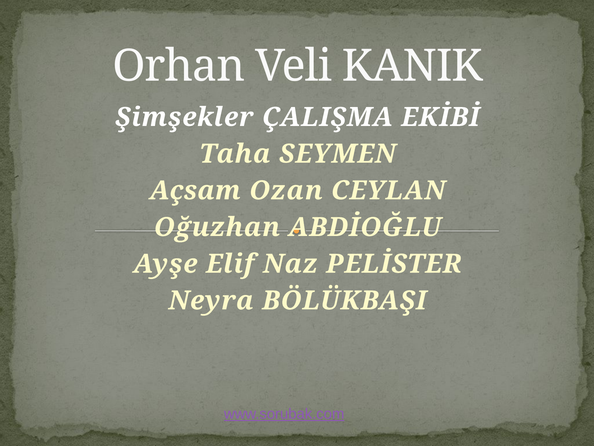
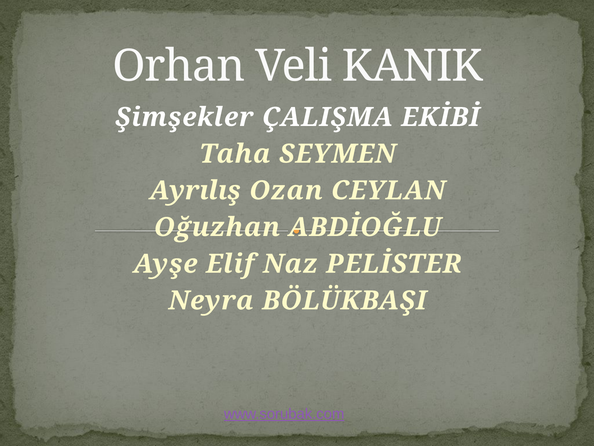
Açsam: Açsam -> Ayrılış
